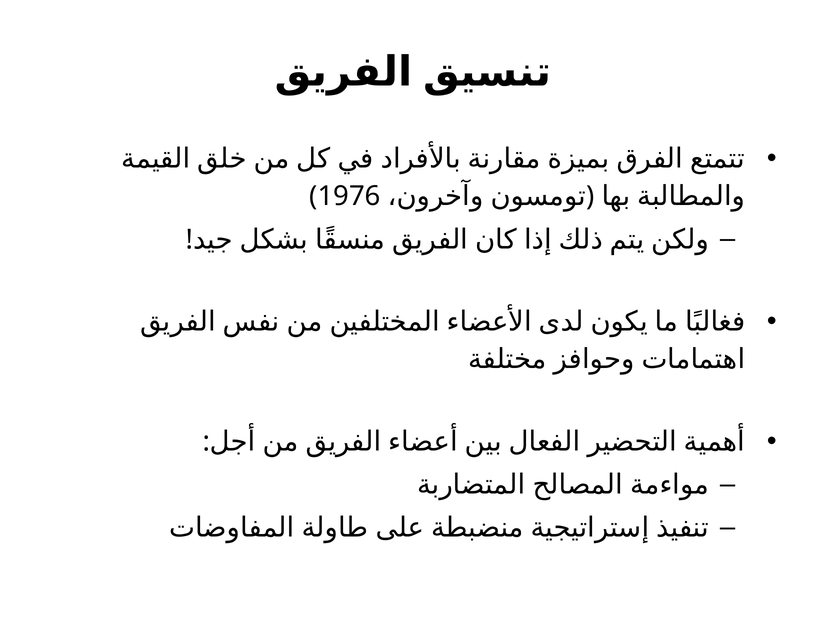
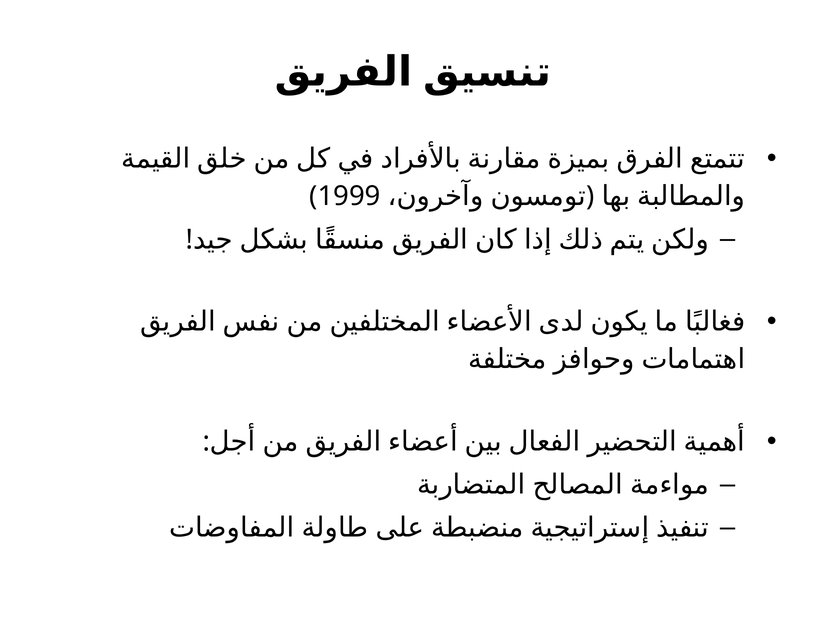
1976: 1976 -> 1999
